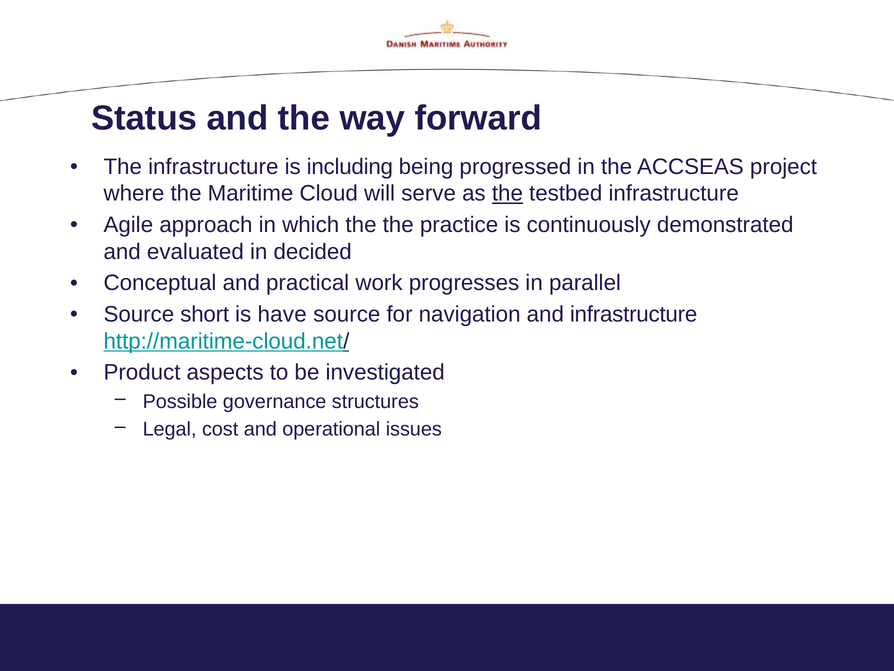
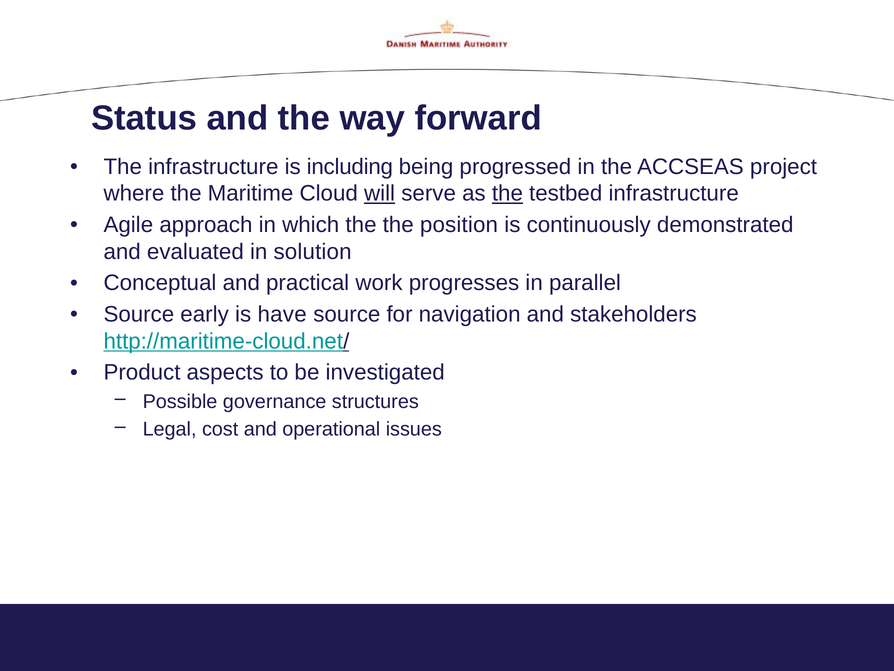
will underline: none -> present
practice: practice -> position
decided: decided -> solution
short: short -> early
and infrastructure: infrastructure -> stakeholders
